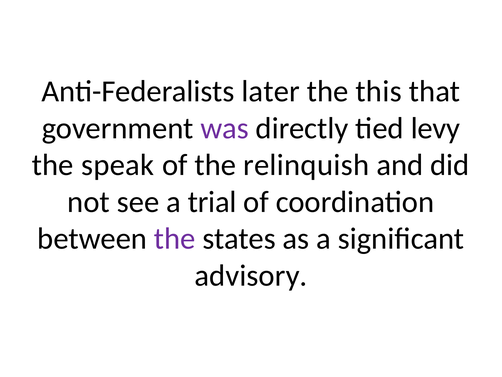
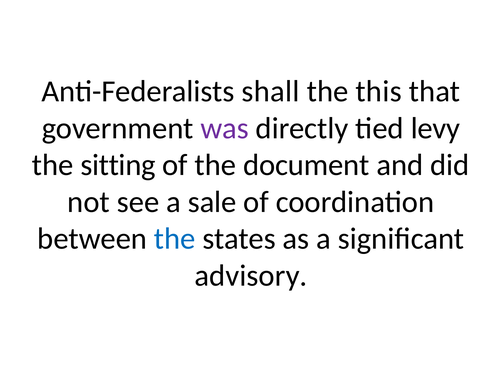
later: later -> shall
speak: speak -> sitting
relinquish: relinquish -> document
trial: trial -> sale
the at (175, 238) colour: purple -> blue
